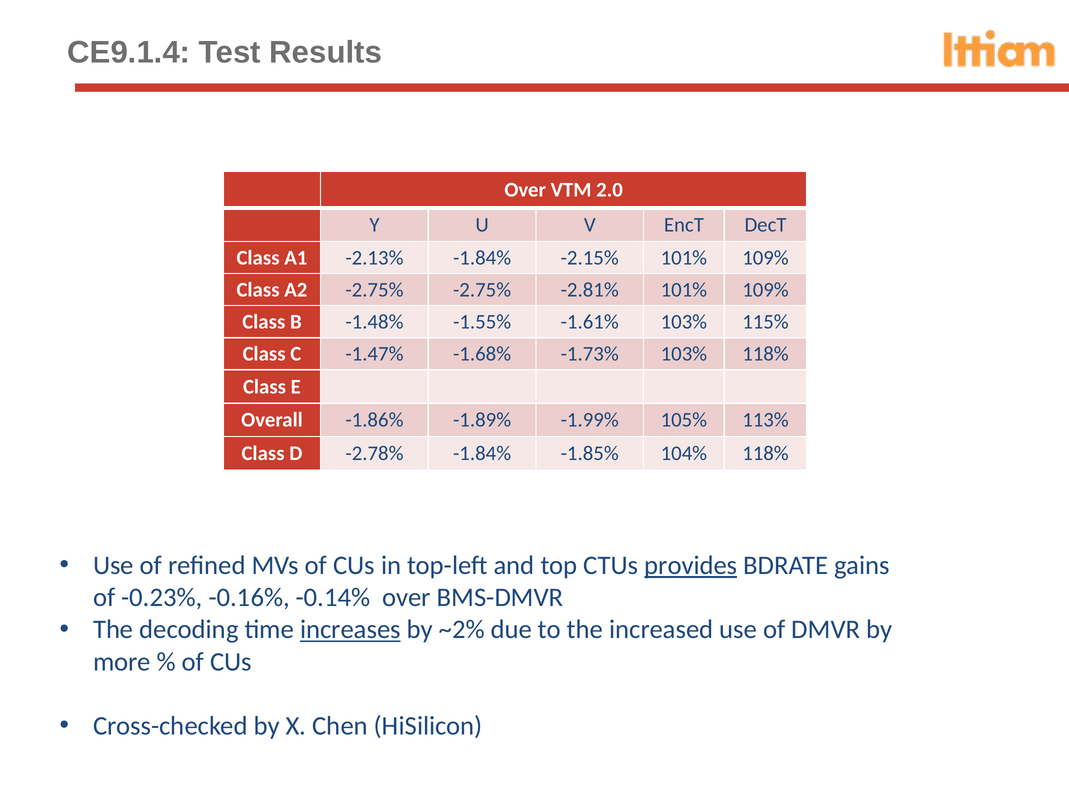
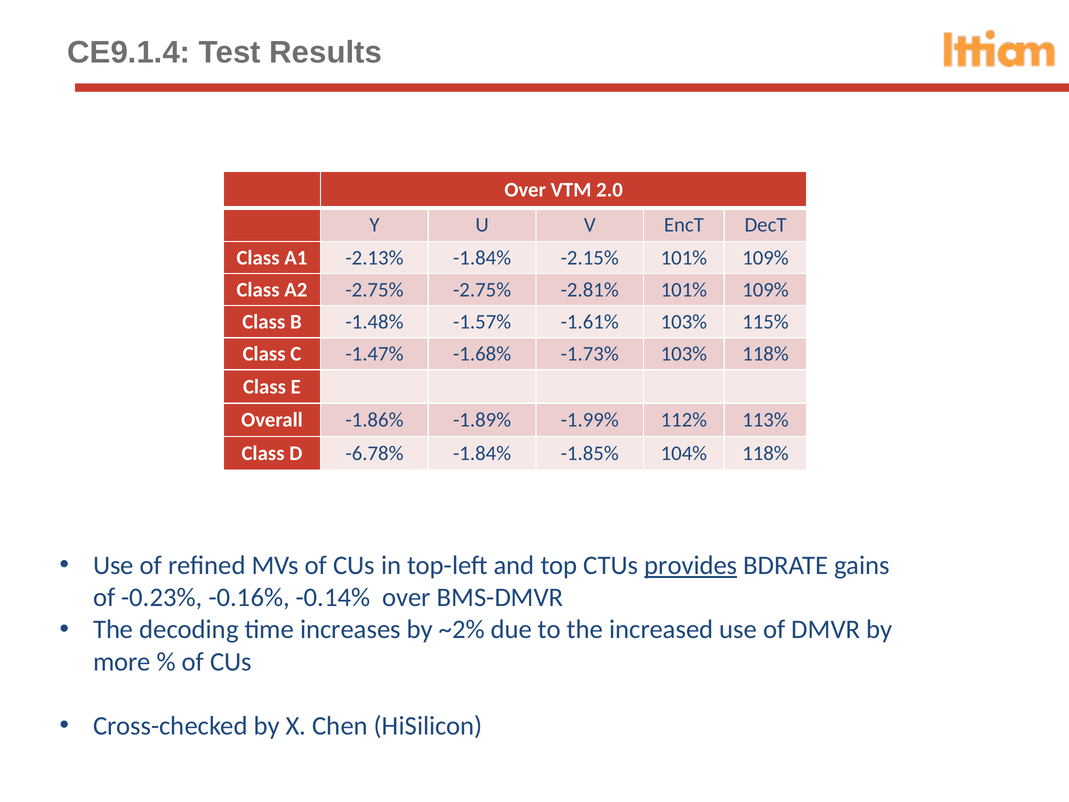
-1.55%: -1.55% -> -1.57%
105%: 105% -> 112%
-2.78%: -2.78% -> -6.78%
increases underline: present -> none
